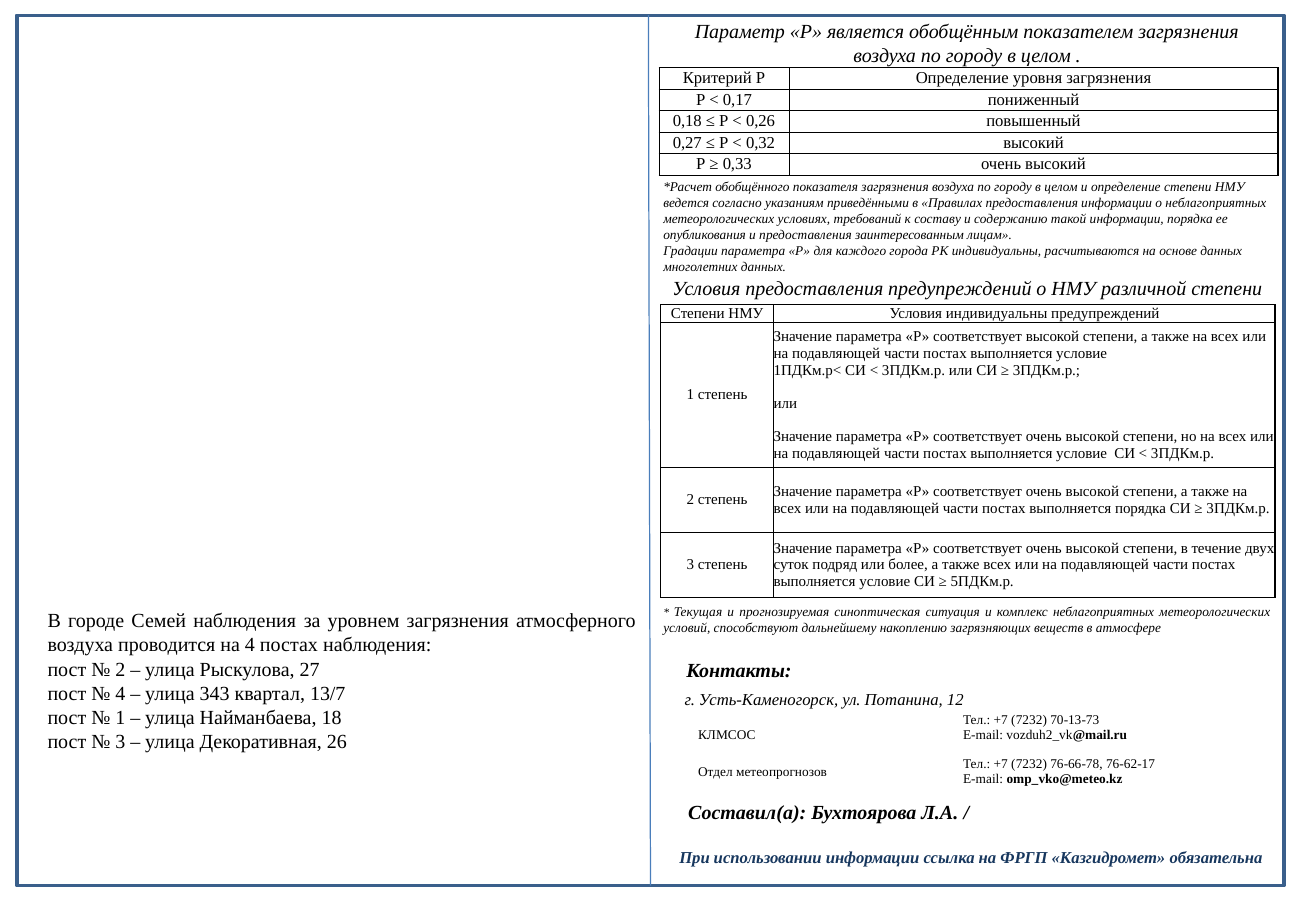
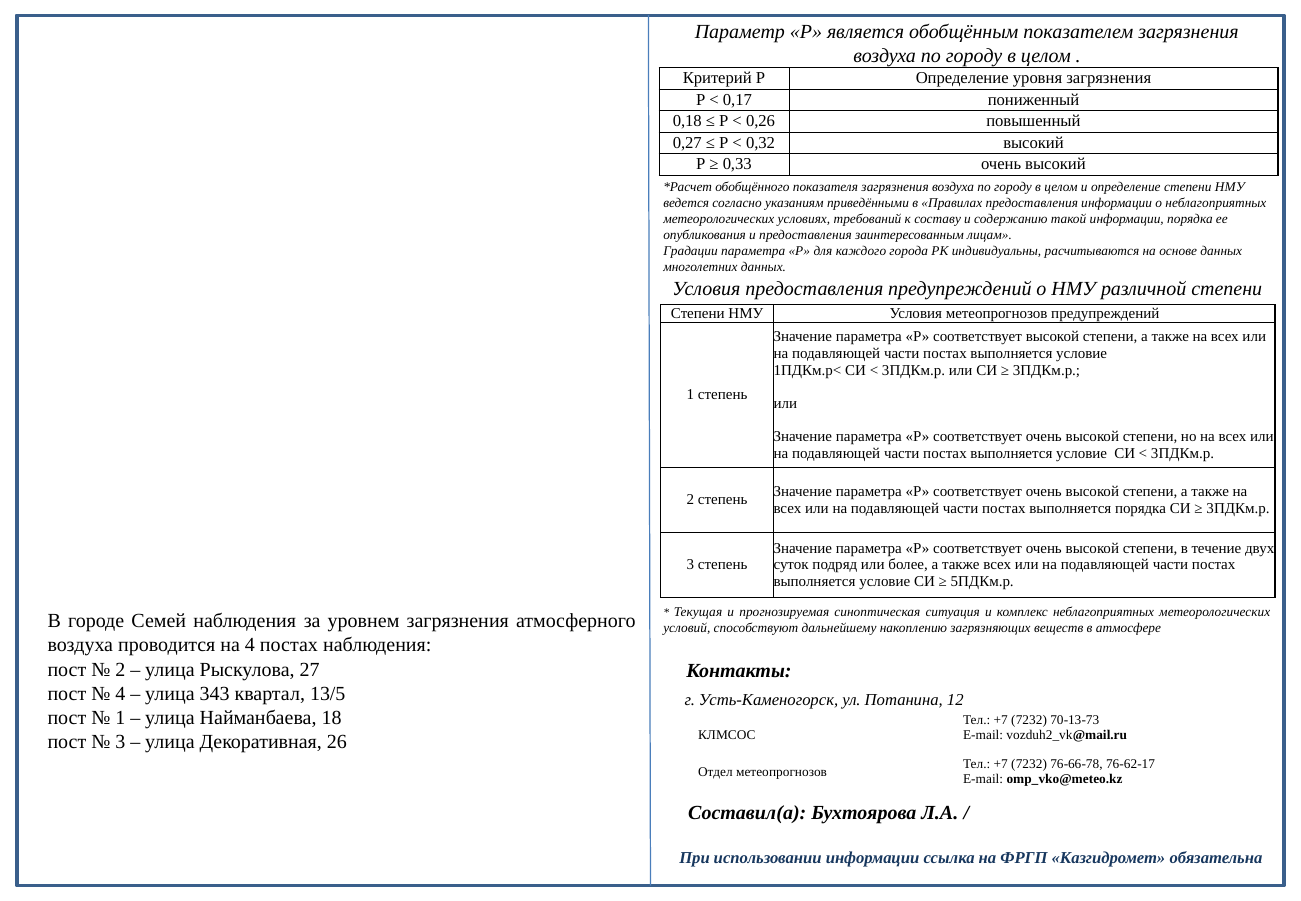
Условия индивидуальны: индивидуальны -> метеопрогнозов
13/7: 13/7 -> 13/5
